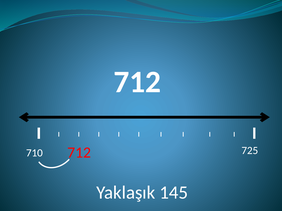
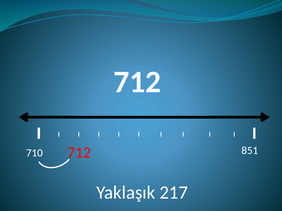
725: 725 -> 851
145: 145 -> 217
